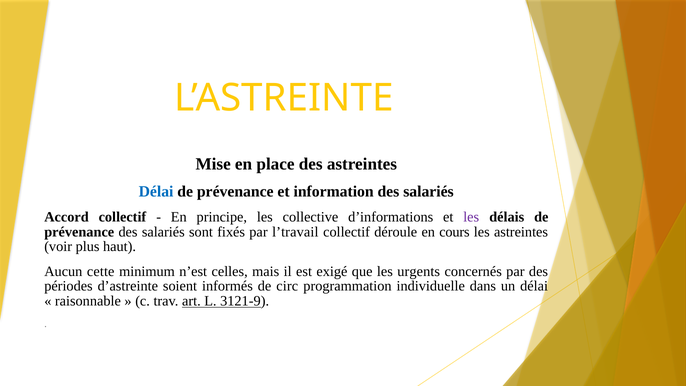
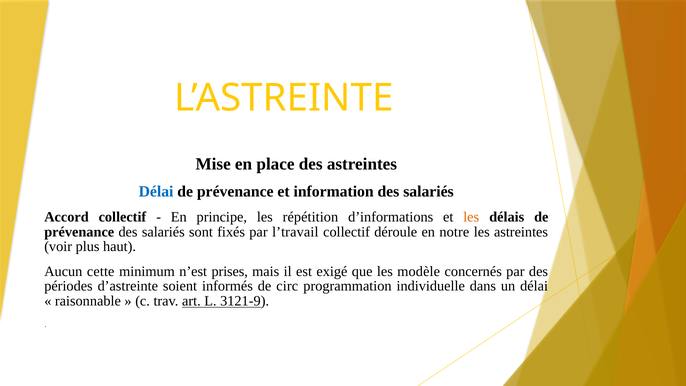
collective: collective -> répétition
les at (471, 217) colour: purple -> orange
cours: cours -> notre
celles: celles -> prises
urgents: urgents -> modèle
